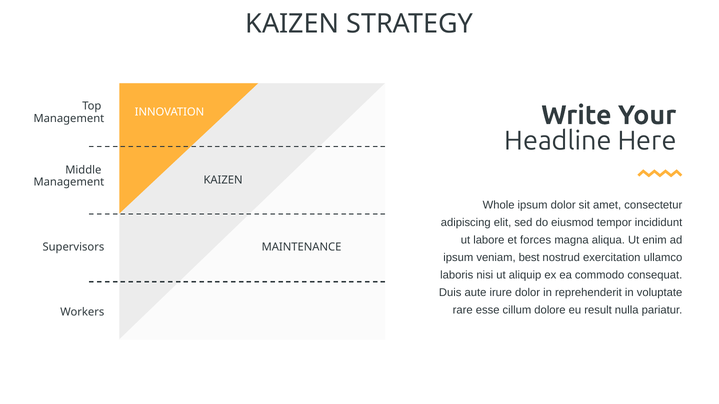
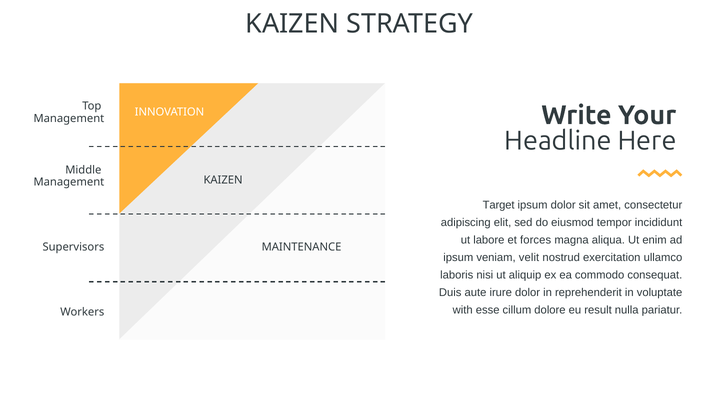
Whole: Whole -> Target
best: best -> velit
rare: rare -> with
